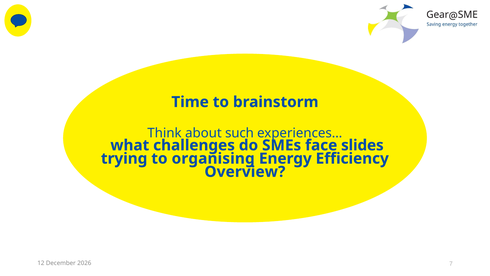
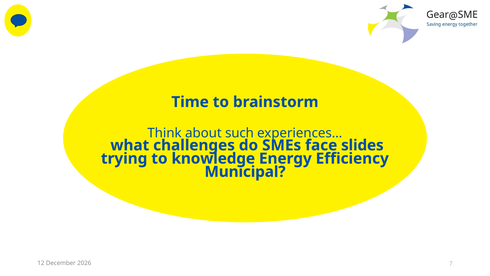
organising: organising -> knowledge
Overview: Overview -> Municipal
